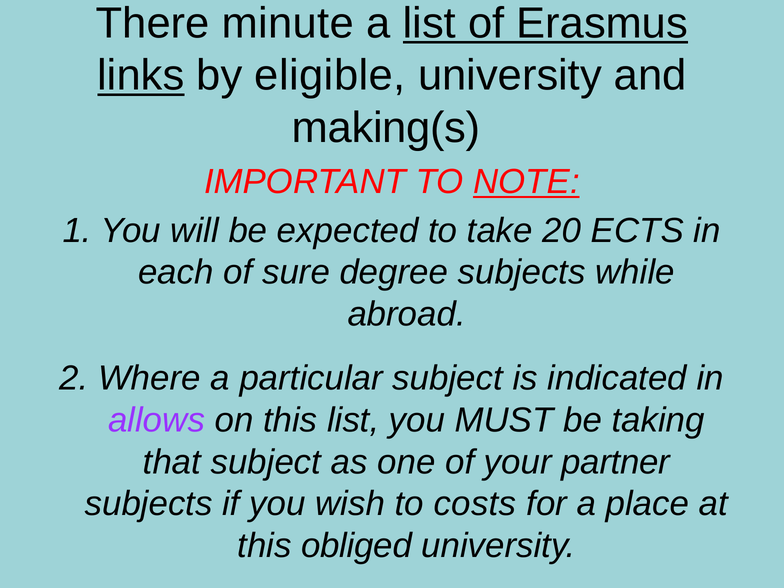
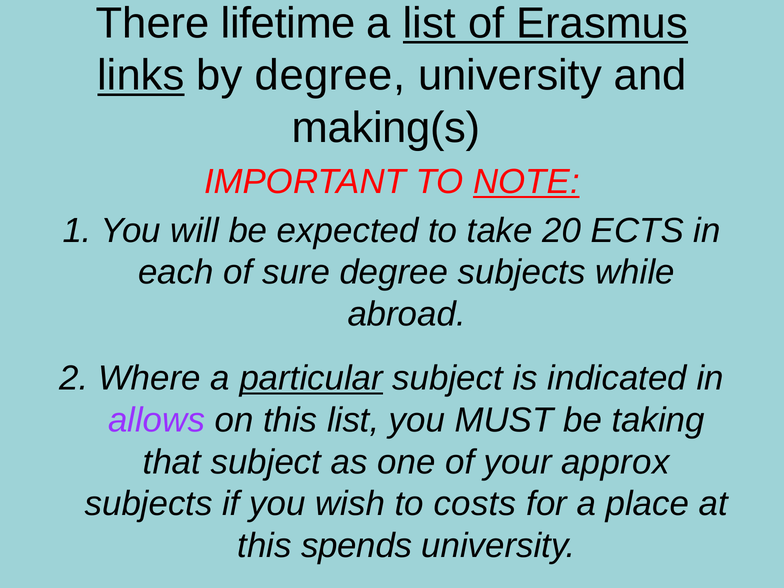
minute: minute -> lifetime
by eligible: eligible -> degree
particular underline: none -> present
partner: partner -> approx
obliged: obliged -> spends
